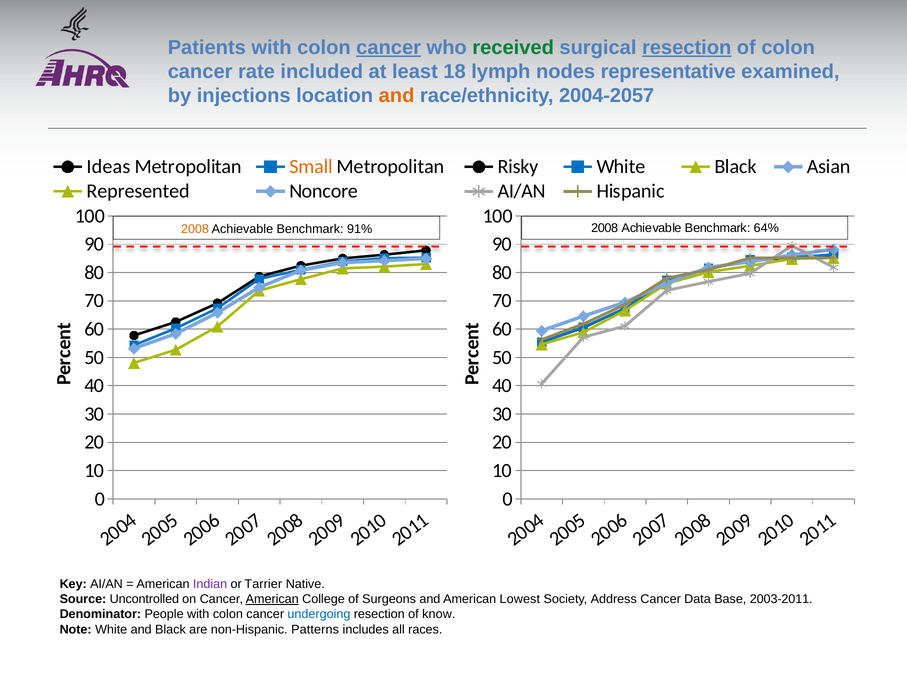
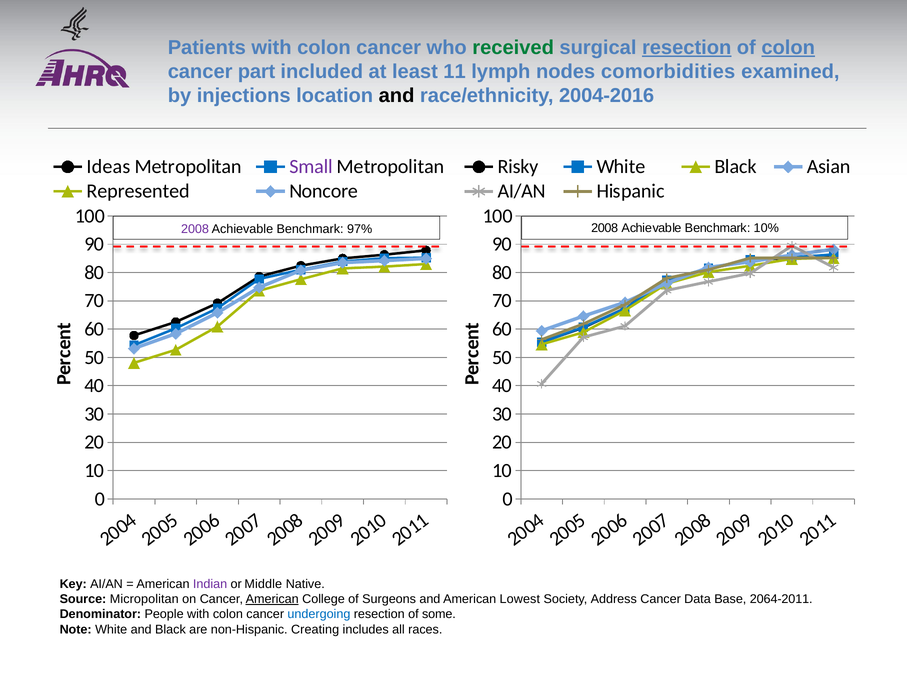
cancer at (389, 48) underline: present -> none
colon at (788, 48) underline: none -> present
rate: rate -> part
18: 18 -> 11
representative: representative -> comorbidities
and at (397, 96) colour: orange -> black
2004-2057: 2004-2057 -> 2004-2016
Small colour: orange -> purple
64%: 64% -> 10%
2008 at (195, 229) colour: orange -> purple
91%: 91% -> 97%
Tarrier: Tarrier -> Middle
Uncontrolled: Uncontrolled -> Micropolitan
2003-2011: 2003-2011 -> 2064-2011
know: know -> some
Patterns: Patterns -> Creating
